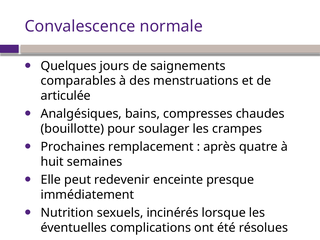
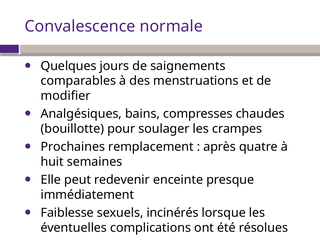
articulée: articulée -> modifier
Nutrition: Nutrition -> Faiblesse
